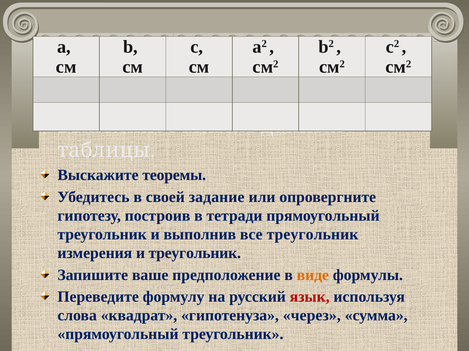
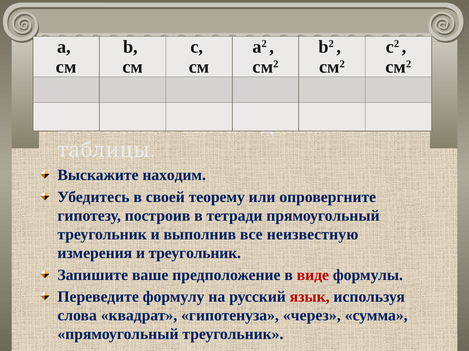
теоремы: теоремы -> находим
задание: задание -> теорему
все треугольник: треугольник -> неизвестную
виде colour: orange -> red
